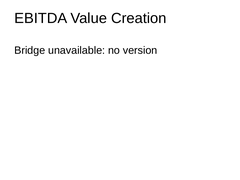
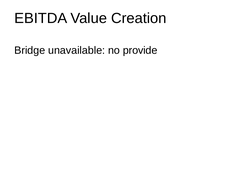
version: version -> provide
